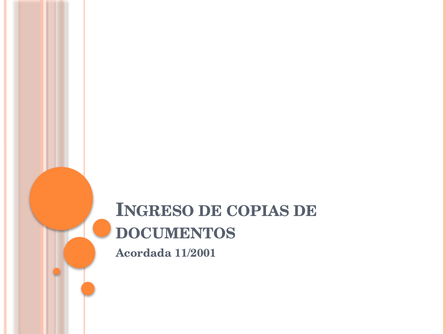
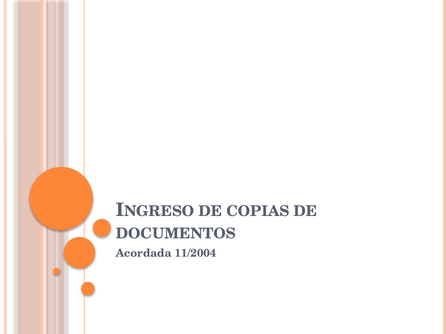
11/2001: 11/2001 -> 11/2004
